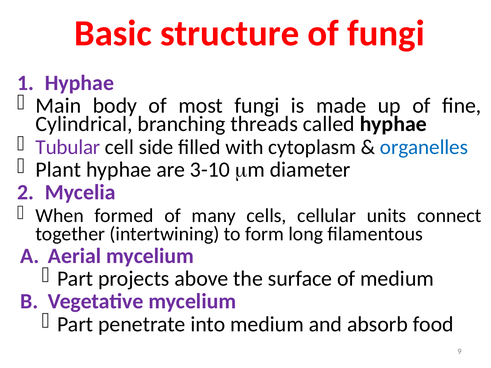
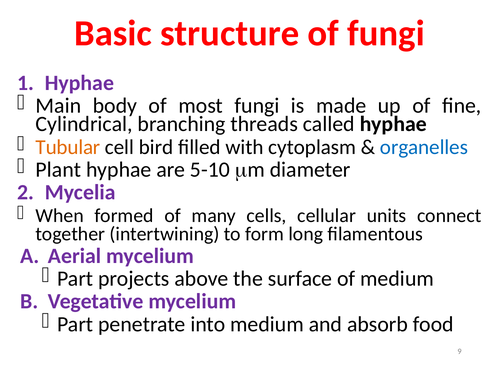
Tubular colour: purple -> orange
side: side -> bird
3-10: 3-10 -> 5-10
